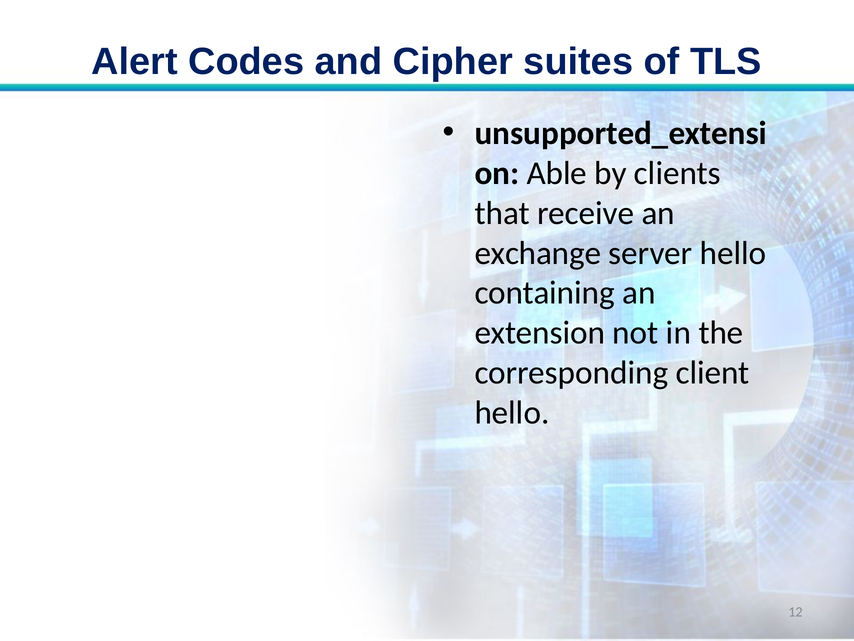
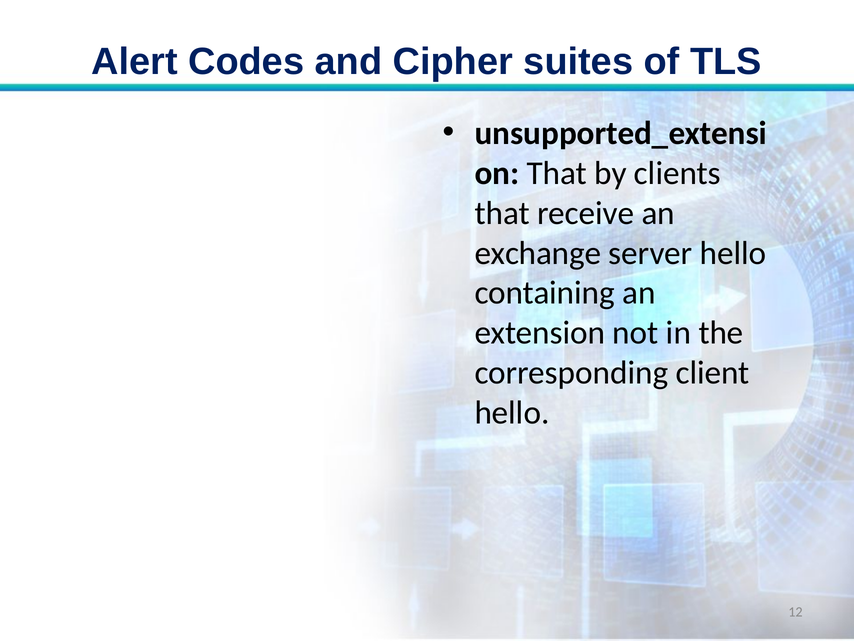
Able at (557, 173): Able -> That
